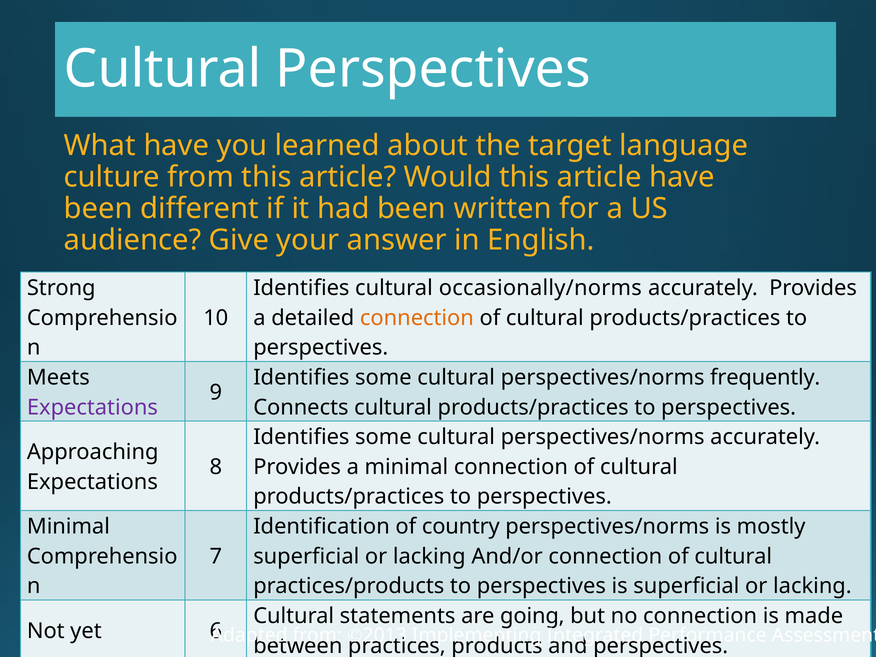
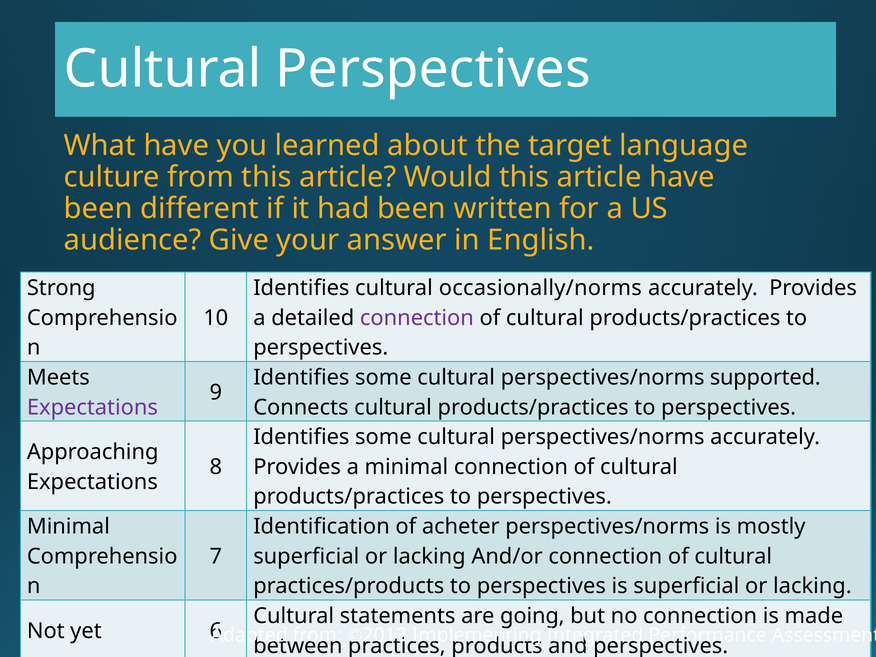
connection at (417, 318) colour: orange -> purple
frequently: frequently -> supported
country: country -> acheter
